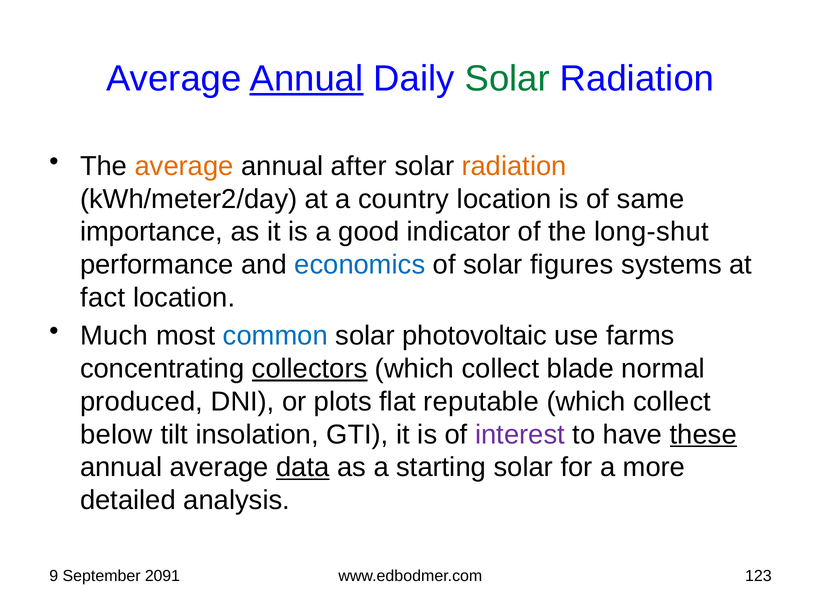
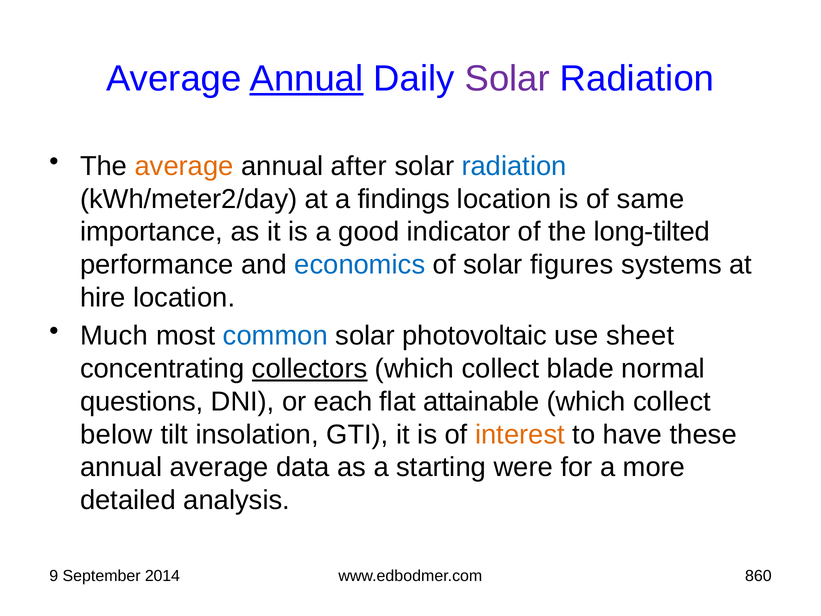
Solar at (507, 78) colour: green -> purple
radiation at (514, 166) colour: orange -> blue
country: country -> findings
long-shut: long-shut -> long-tilted
fact: fact -> hire
farms: farms -> sheet
produced: produced -> questions
plots: plots -> each
reputable: reputable -> attainable
interest colour: purple -> orange
these underline: present -> none
data underline: present -> none
starting solar: solar -> were
2091: 2091 -> 2014
123: 123 -> 860
